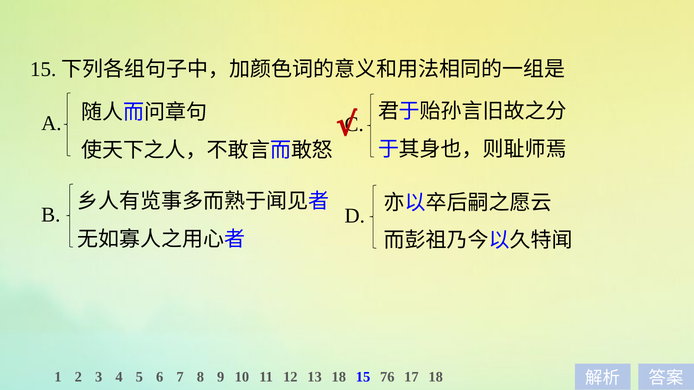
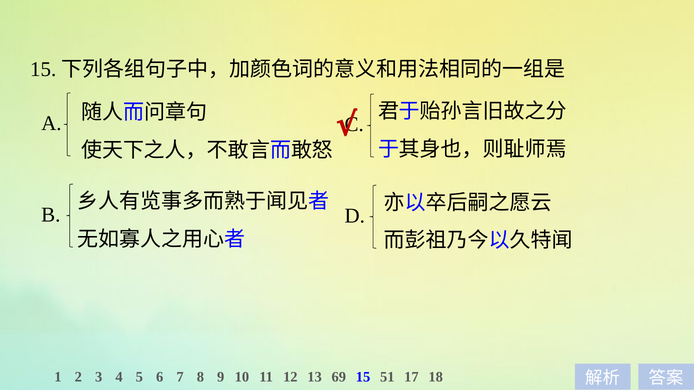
13 18: 18 -> 69
76: 76 -> 51
